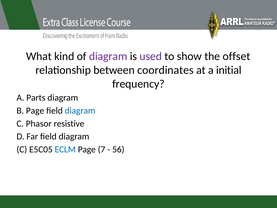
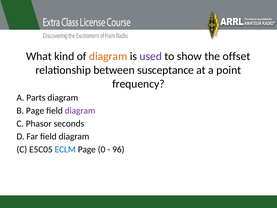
diagram at (108, 56) colour: purple -> orange
coordinates: coordinates -> susceptance
initial: initial -> point
diagram at (80, 110) colour: blue -> purple
resistive: resistive -> seconds
7: 7 -> 0
56: 56 -> 96
